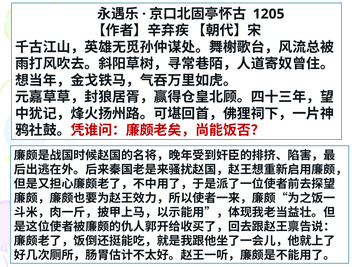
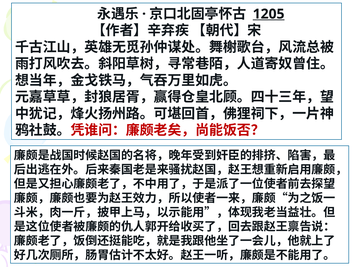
1205 underline: none -> present
